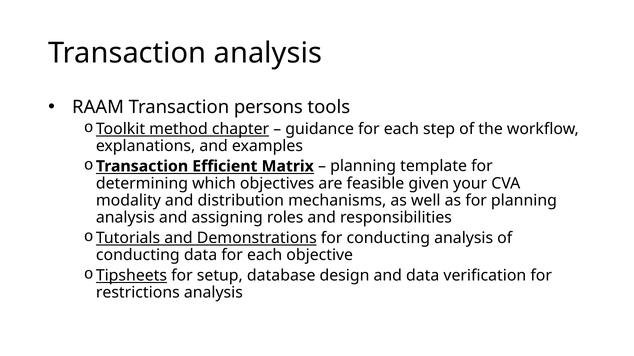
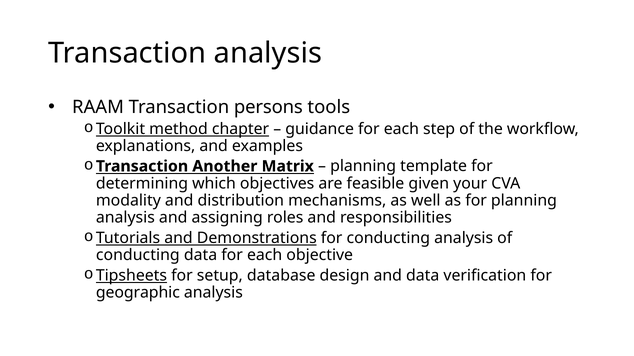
Efficient: Efficient -> Another
restrictions: restrictions -> geographic
